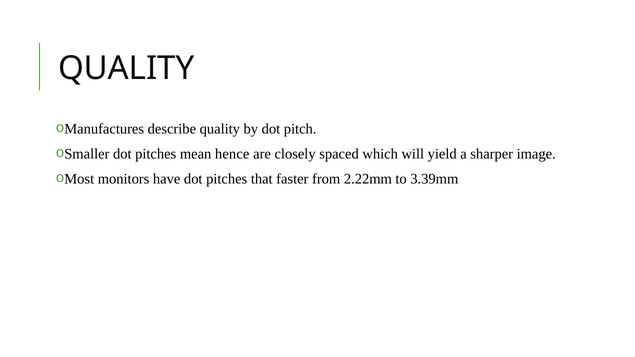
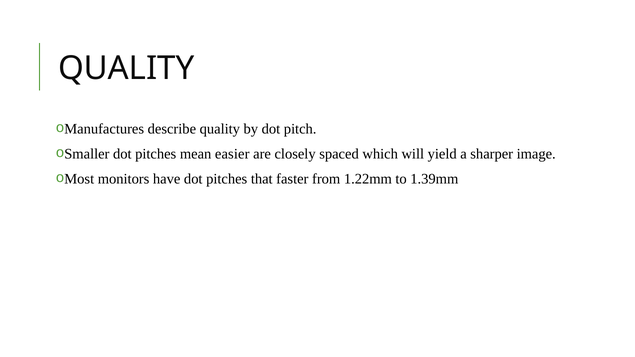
hence: hence -> easier
2.22mm: 2.22mm -> 1.22mm
3.39mm: 3.39mm -> 1.39mm
